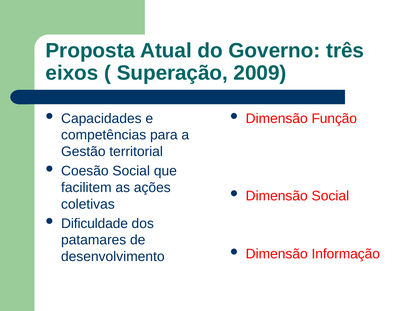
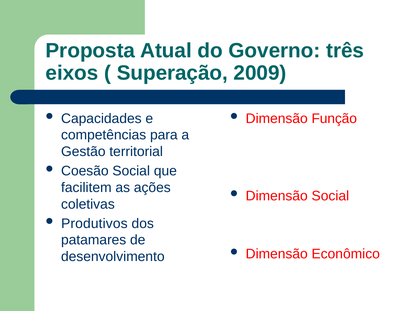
Dificuldade: Dificuldade -> Produtivos
Informação: Informação -> Econômico
